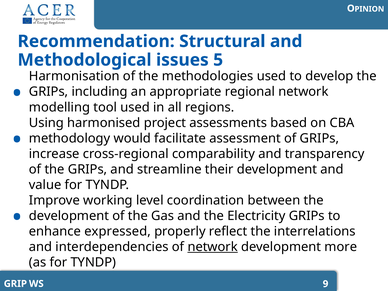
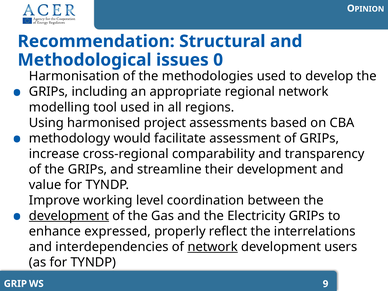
5: 5 -> 0
development at (69, 216) underline: none -> present
more: more -> users
